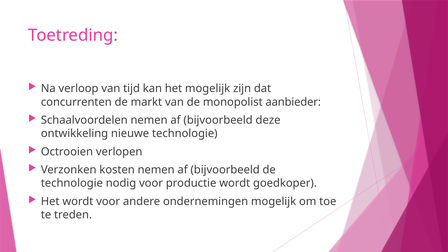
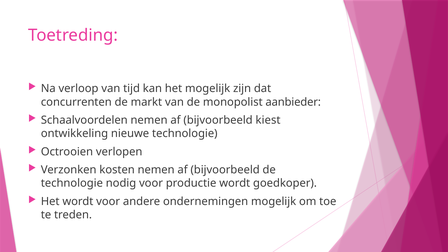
deze: deze -> kiest
